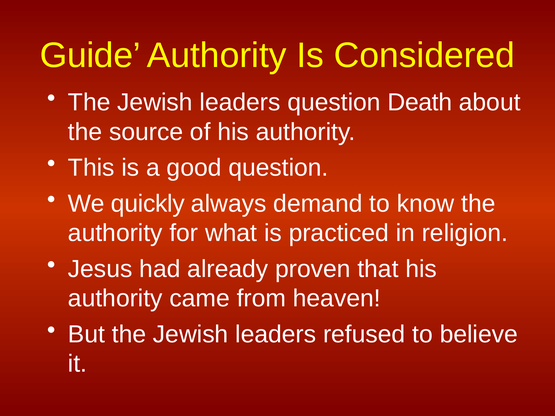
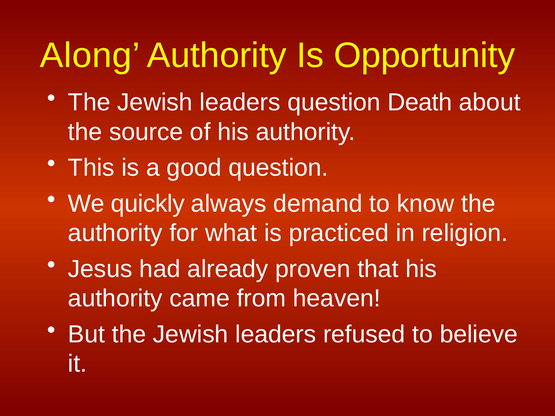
Guide: Guide -> Along
Considered: Considered -> Opportunity
